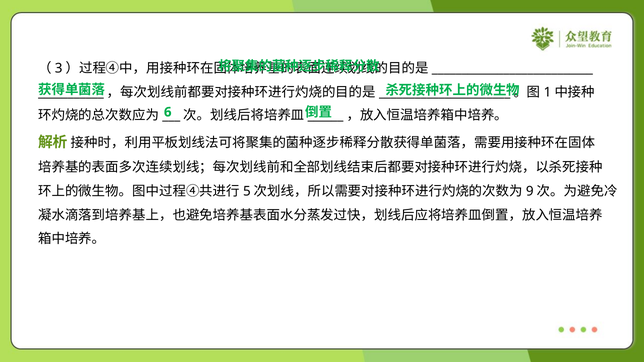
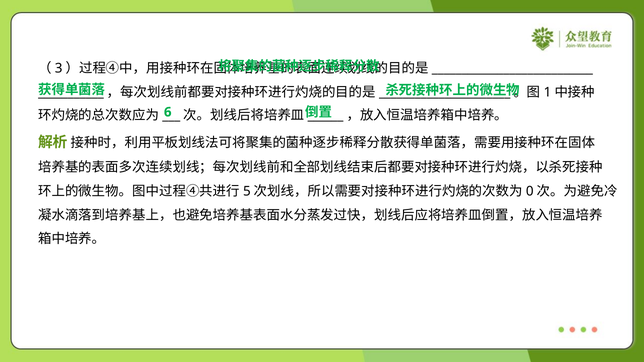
9: 9 -> 0
